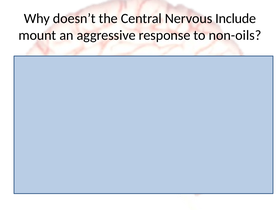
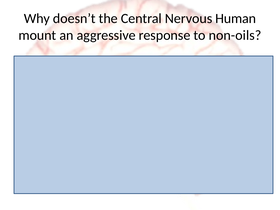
Include: Include -> Human
